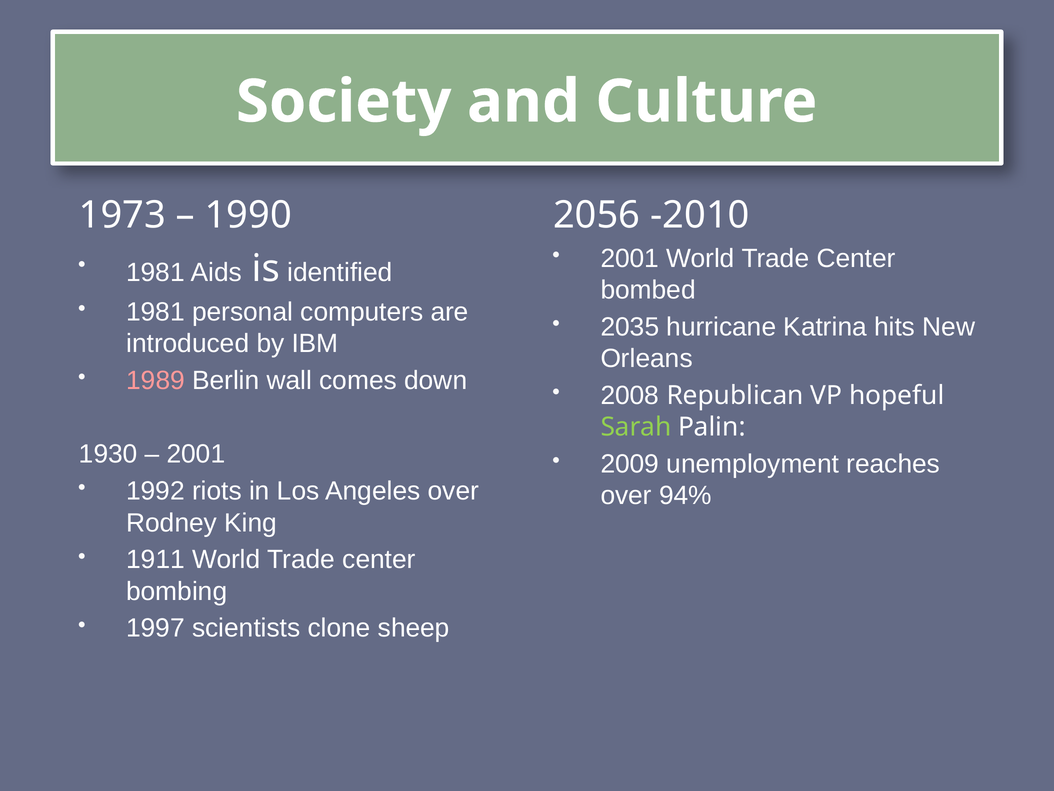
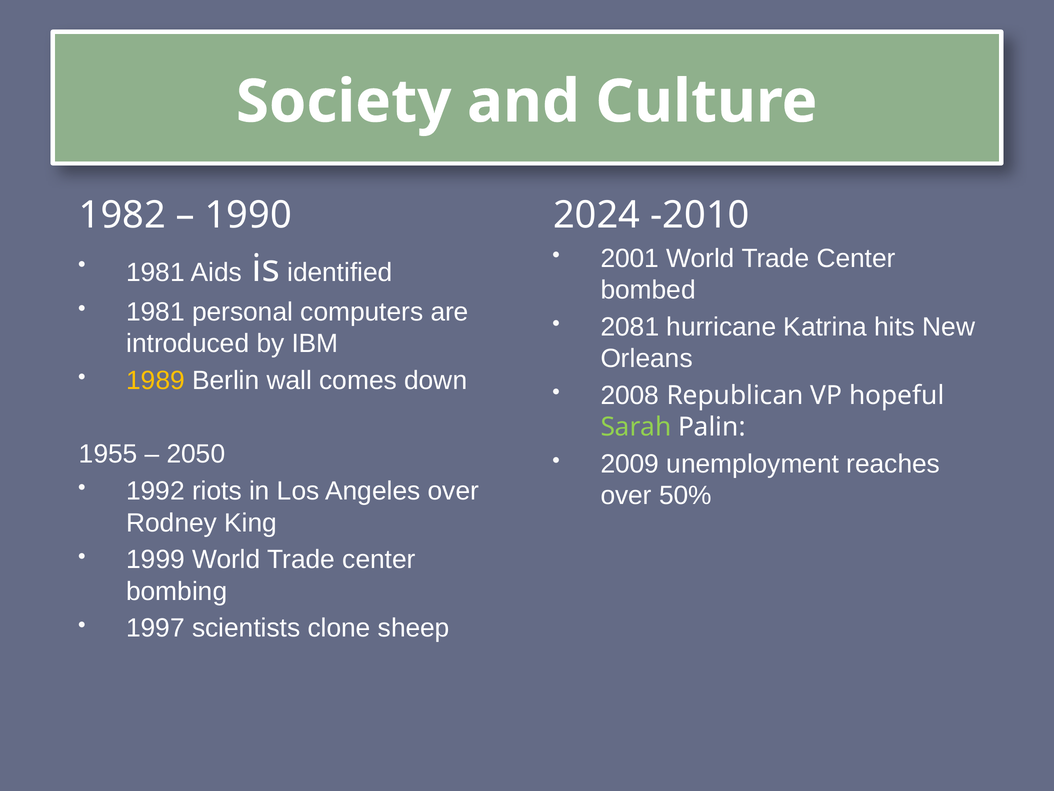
1973: 1973 -> 1982
2056: 2056 -> 2024
2035: 2035 -> 2081
1989 colour: pink -> yellow
1930: 1930 -> 1955
2001 at (196, 454): 2001 -> 2050
94%: 94% -> 50%
1911: 1911 -> 1999
